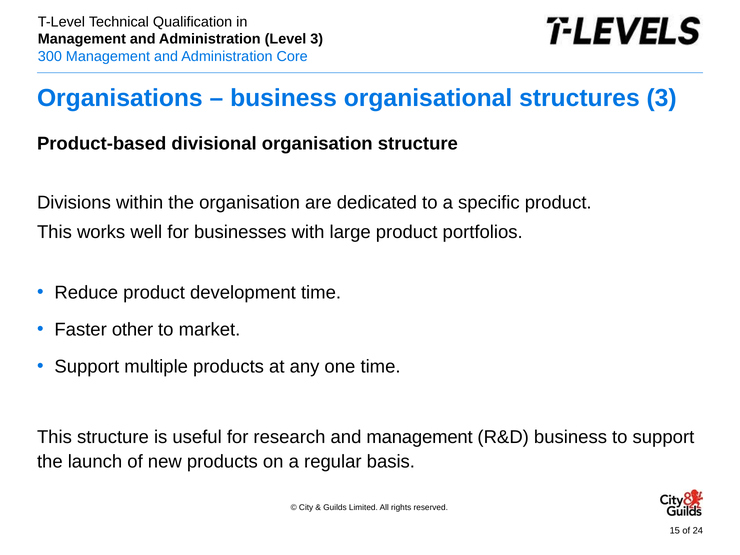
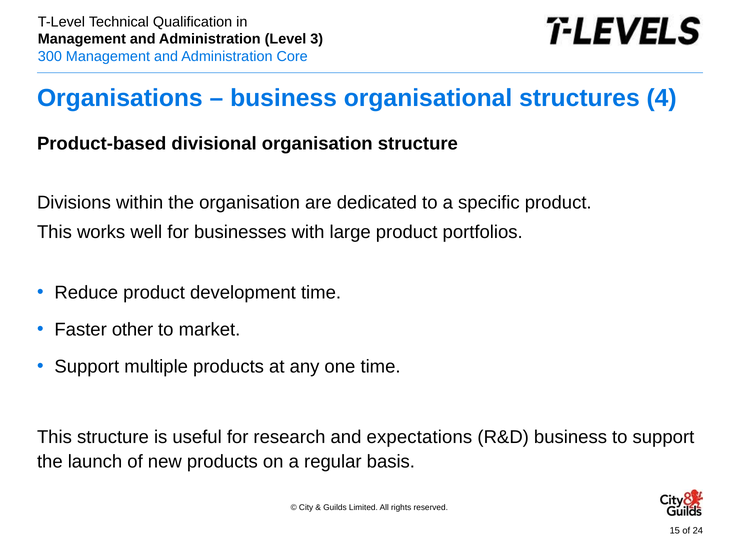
structures 3: 3 -> 4
and management: management -> expectations
